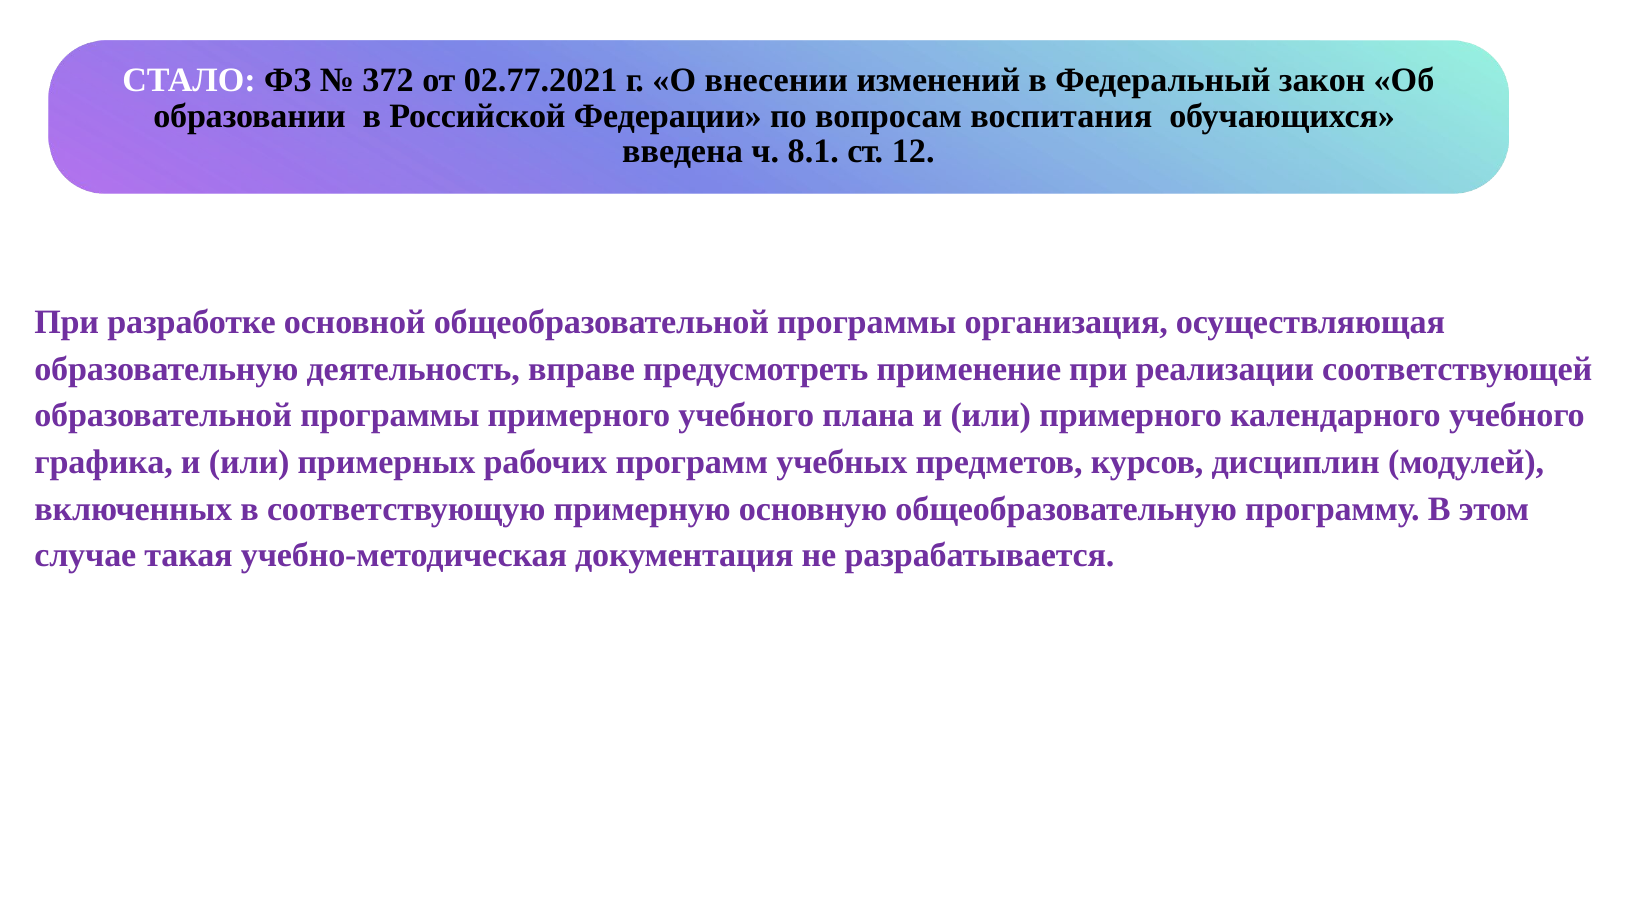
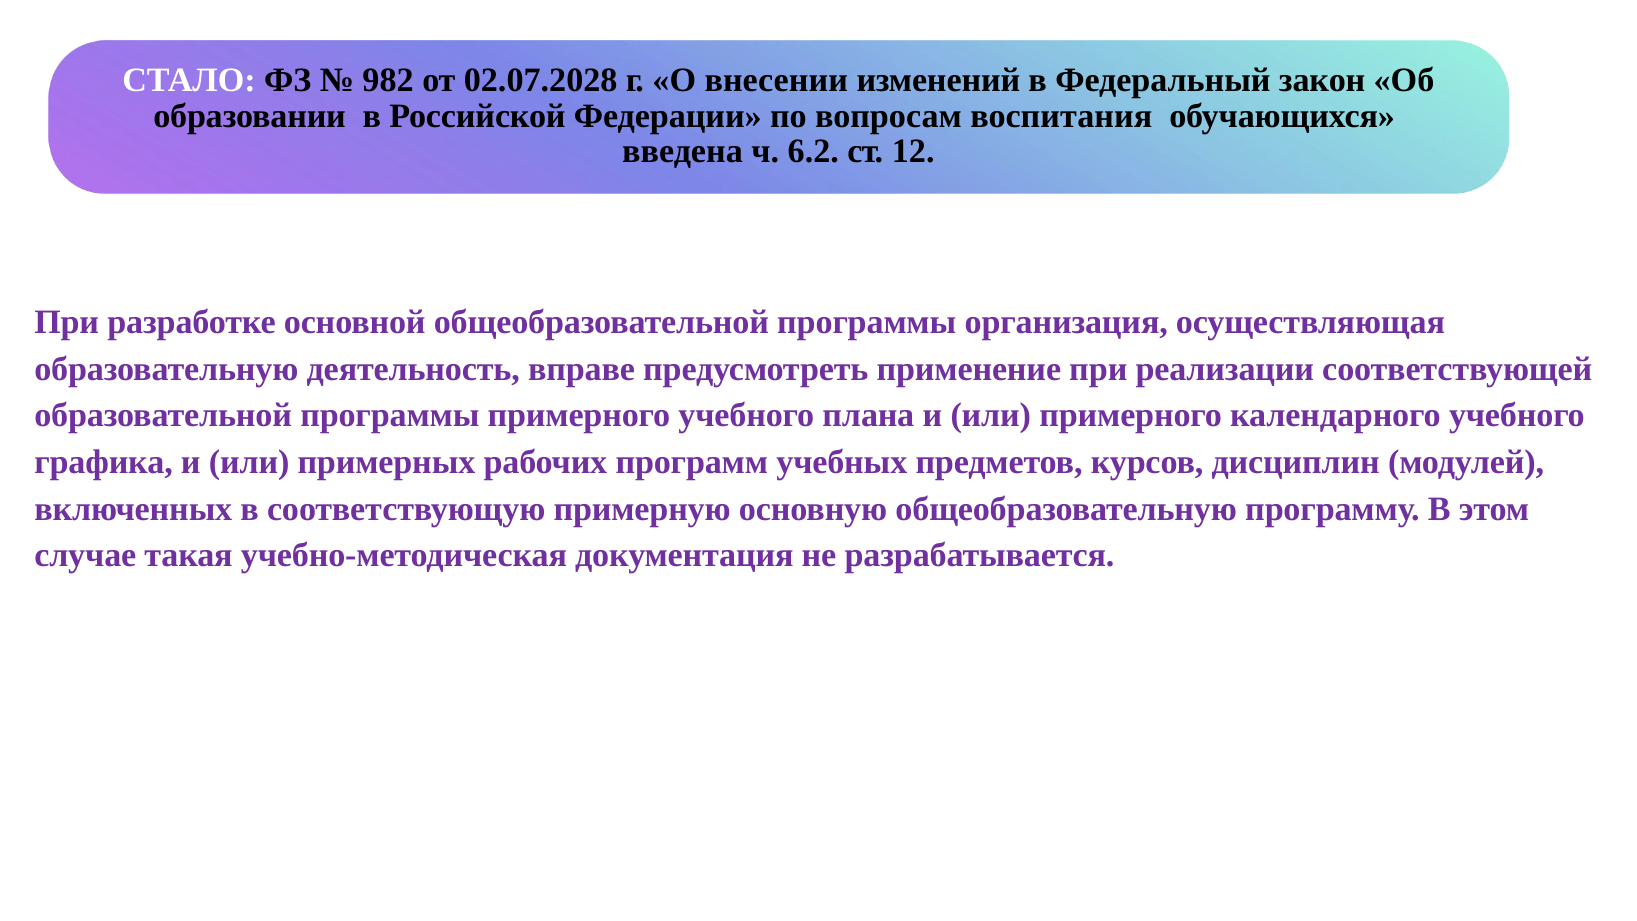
372: 372 -> 982
02.77.2021: 02.77.2021 -> 02.07.2028
8.1: 8.1 -> 6.2
